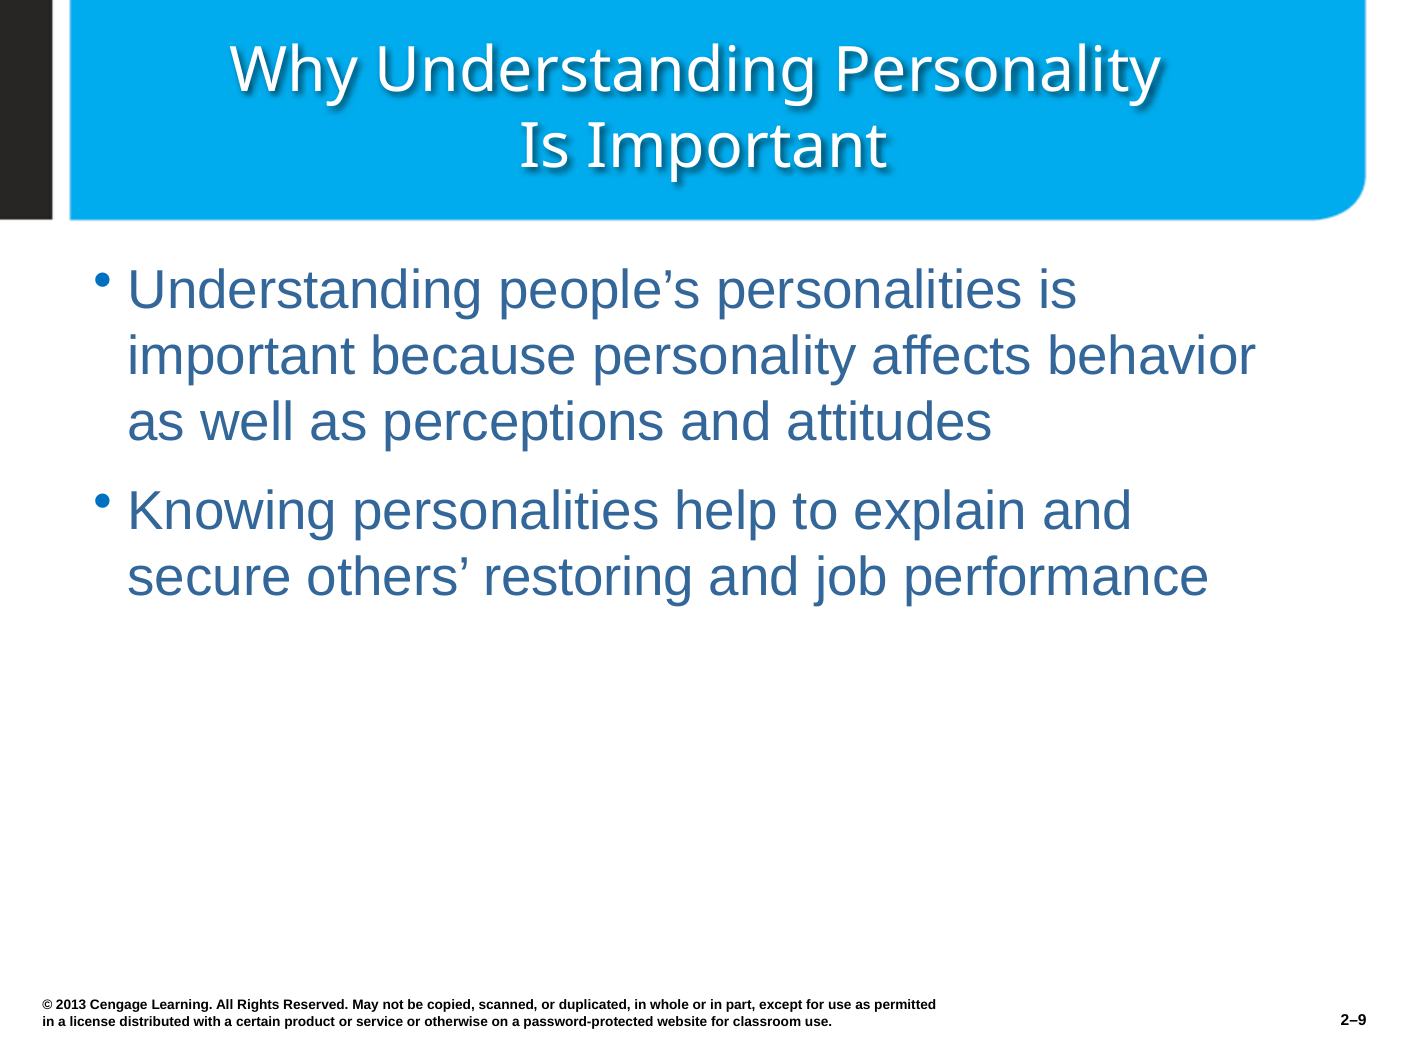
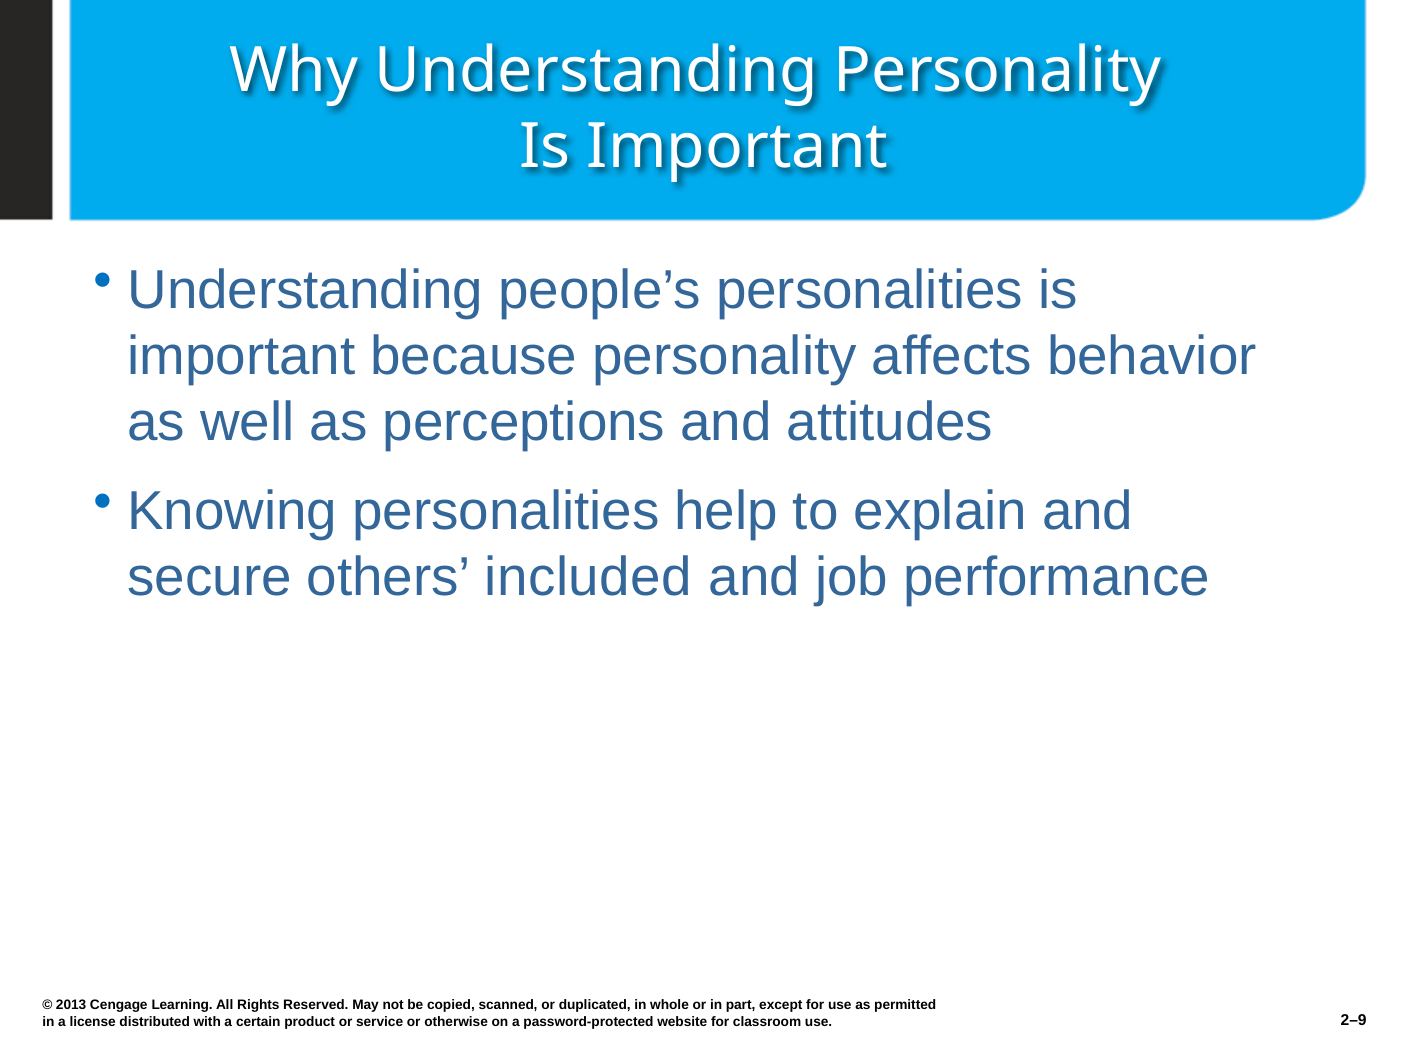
restoring: restoring -> included
